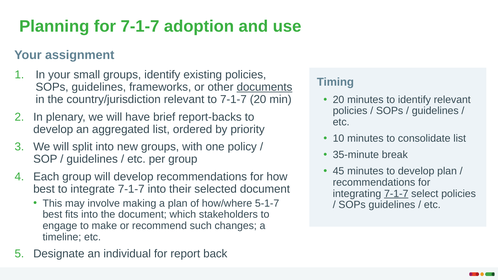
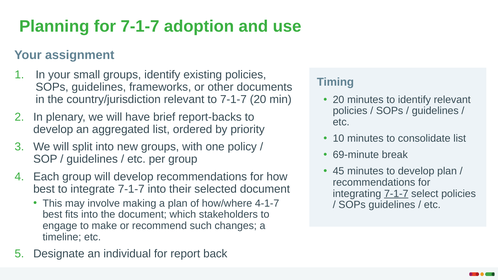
documents underline: present -> none
35-minute: 35-minute -> 69-minute
5-1-7: 5-1-7 -> 4-1-7
